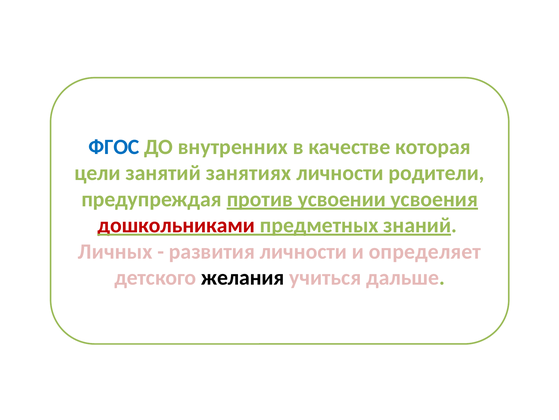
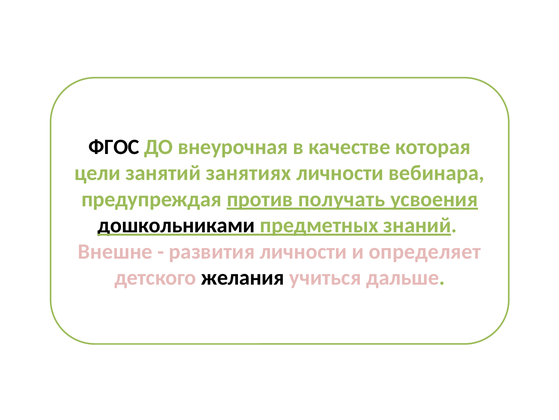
ФГОС colour: blue -> black
внутренних: внутренних -> внеурочная
родители: родители -> вебинара
усвоении: усвоении -> получать
дошкольниками colour: red -> black
Личных: Личных -> Внешне
